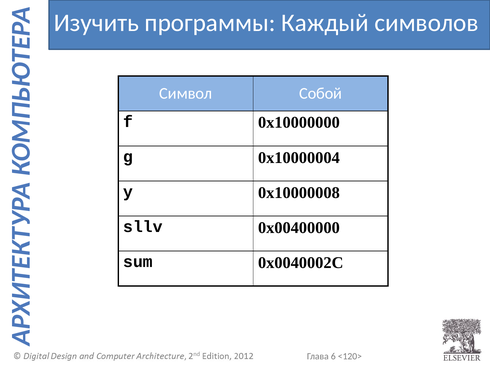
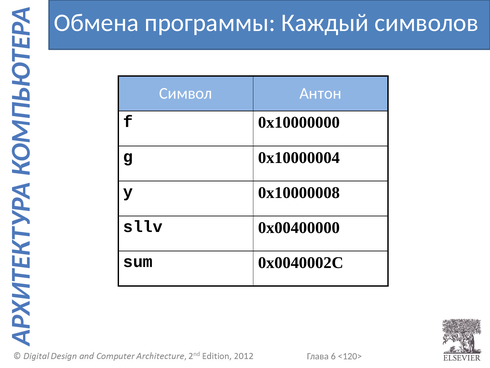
Изучить: Изучить -> Обмена
Собой: Собой -> Антон
